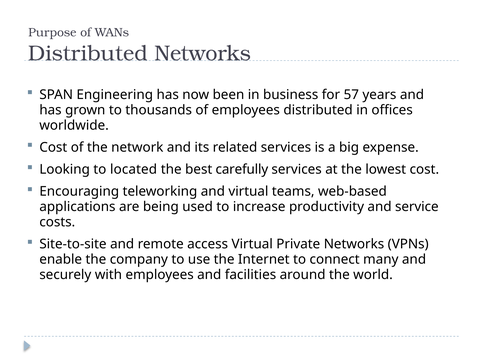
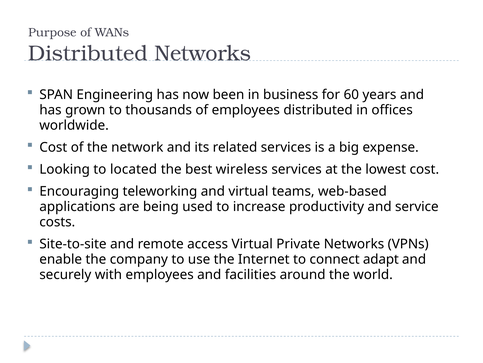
57: 57 -> 60
carefully: carefully -> wireless
many: many -> adapt
